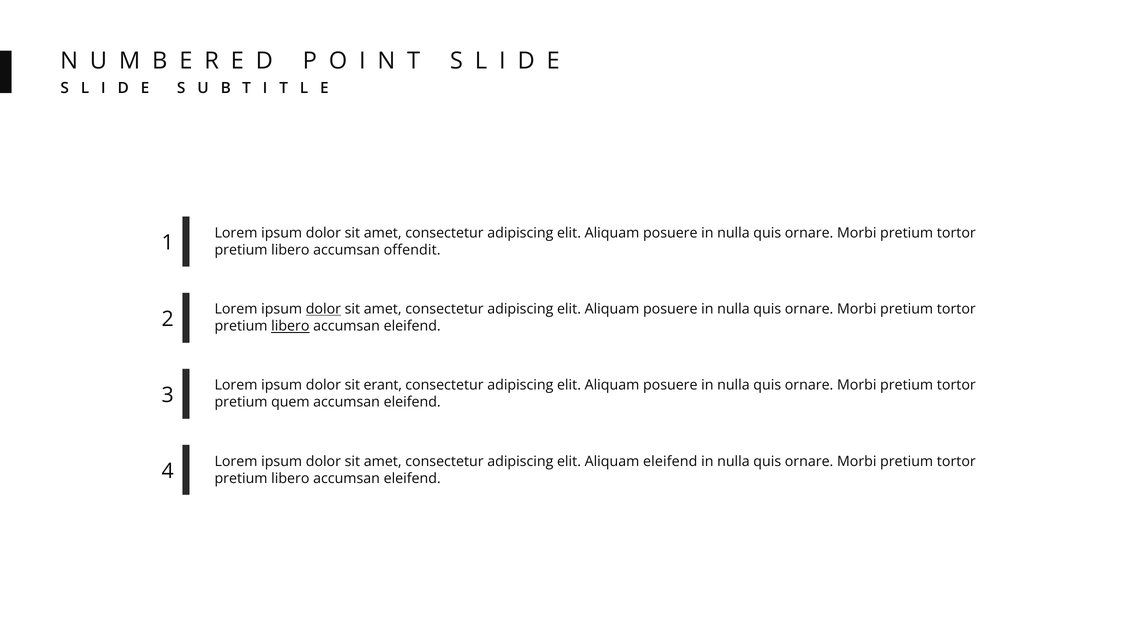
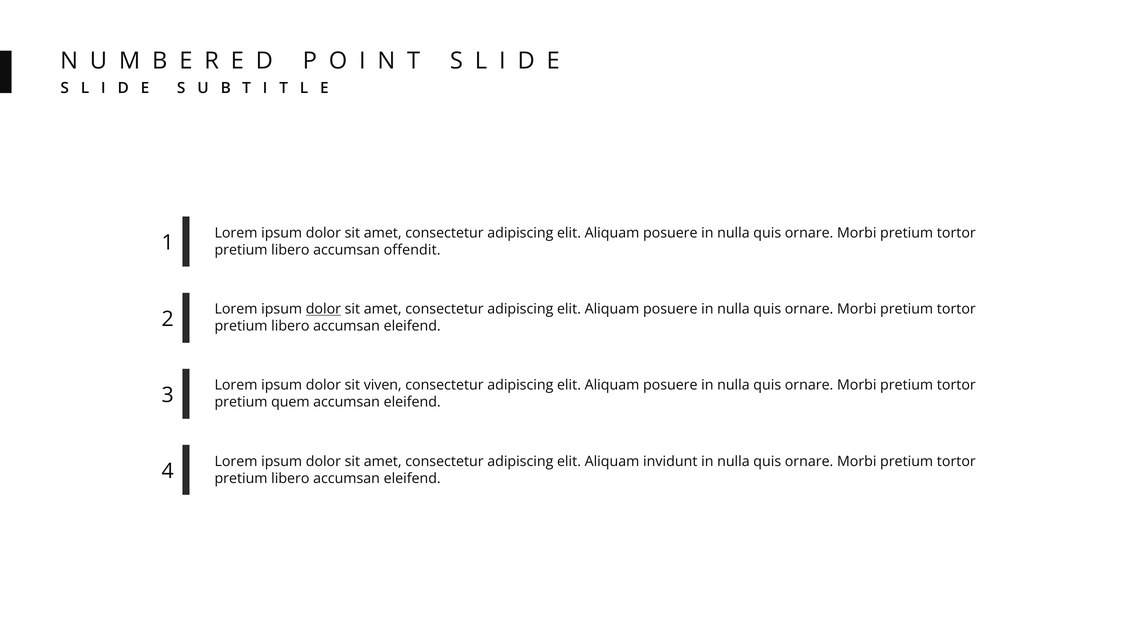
libero at (290, 326) underline: present -> none
erant: erant -> viven
Aliquam eleifend: eleifend -> invidunt
